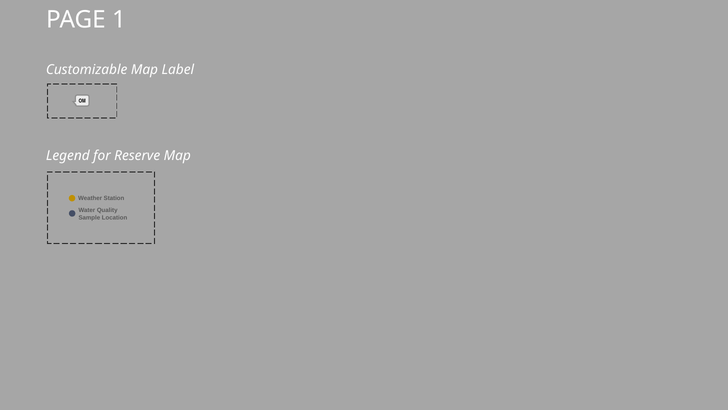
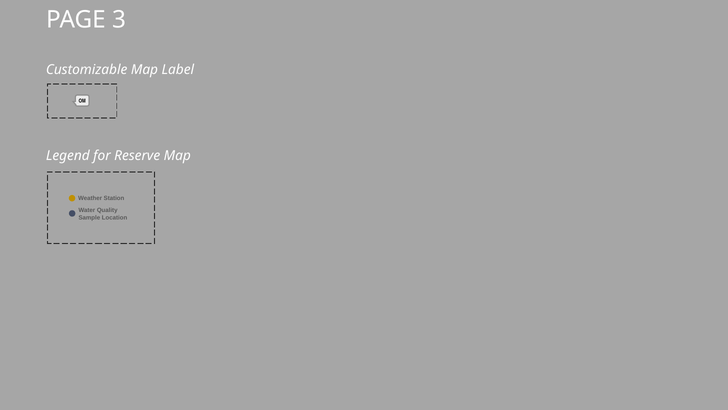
1: 1 -> 3
